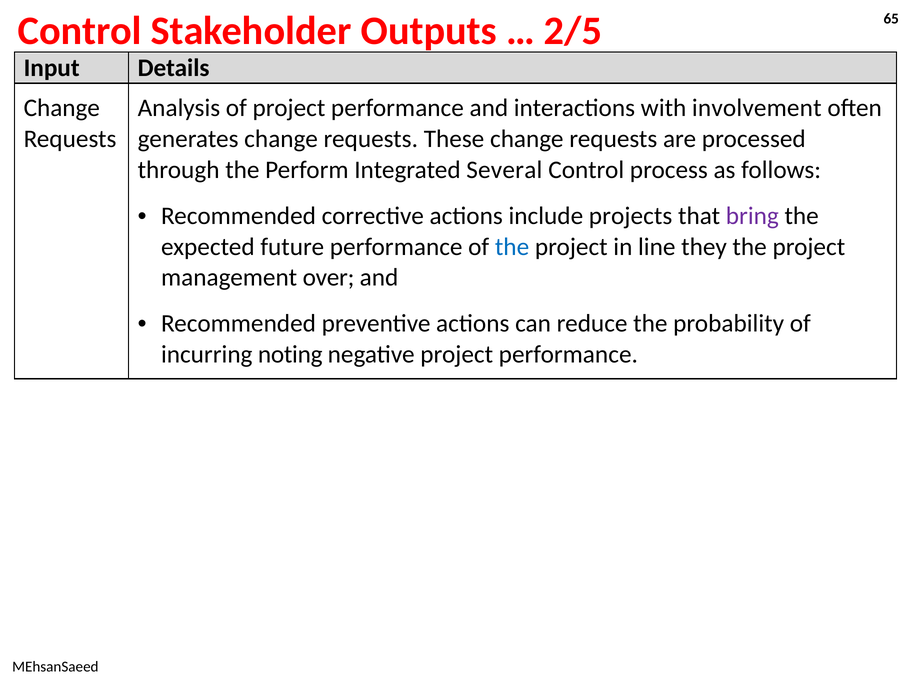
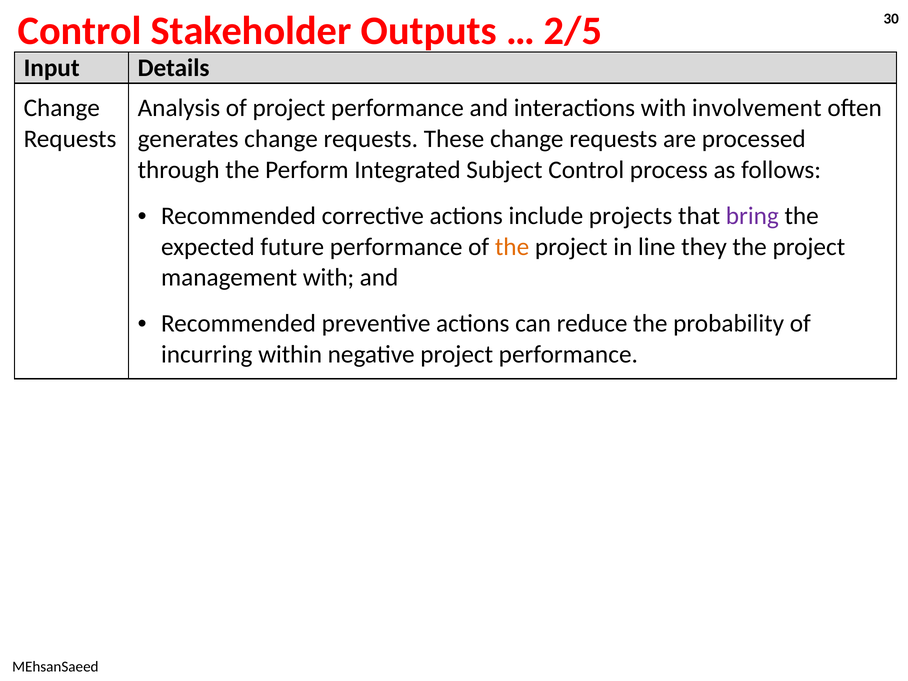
65: 65 -> 30
Several: Several -> Subject
the at (512, 247) colour: blue -> orange
management over: over -> with
noting: noting -> within
